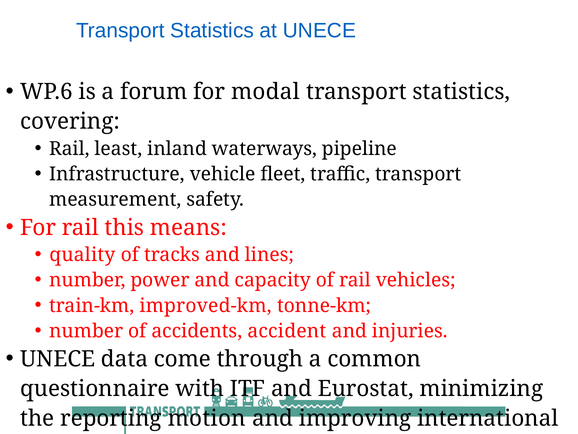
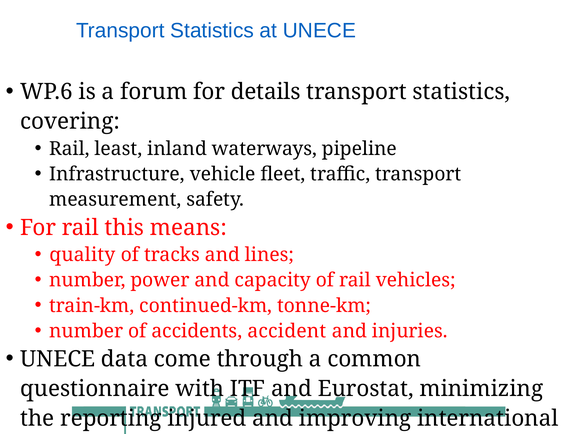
modal: modal -> details
improved-km: improved-km -> continued-km
motion: motion -> injured
